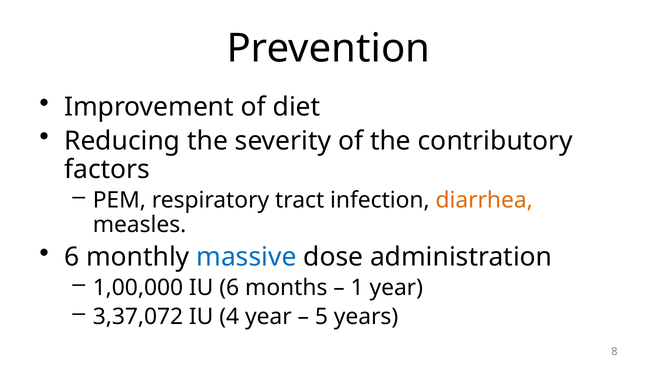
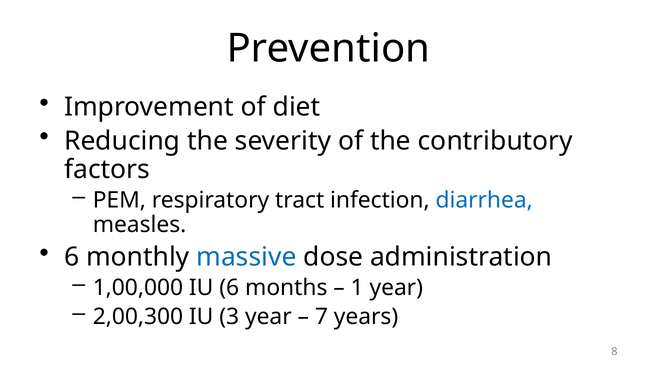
diarrhea colour: orange -> blue
3,37,072: 3,37,072 -> 2,00,300
4: 4 -> 3
5: 5 -> 7
